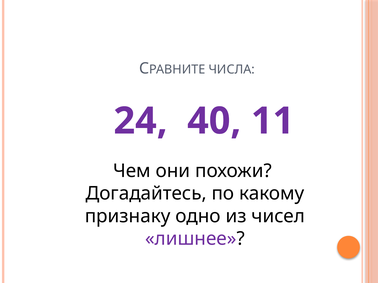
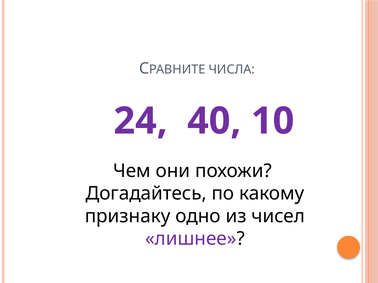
11: 11 -> 10
